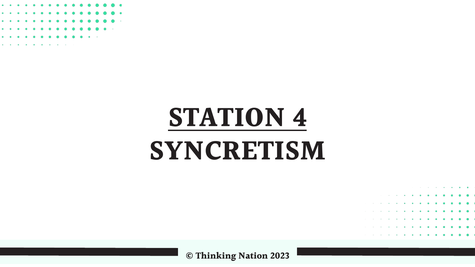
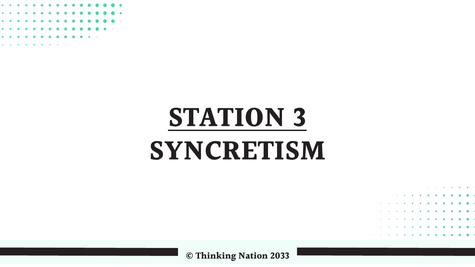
4: 4 -> 3
2023: 2023 -> 2033
